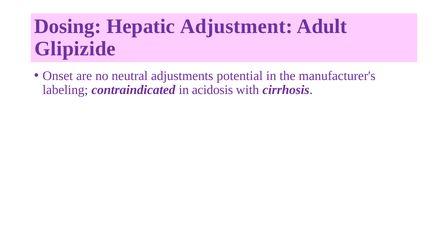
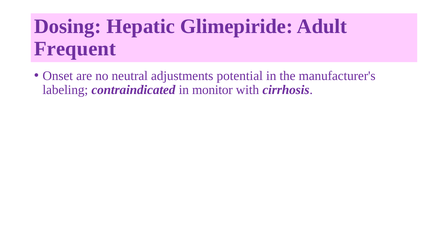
Adjustment: Adjustment -> Glimepiride
Glipizide: Glipizide -> Frequent
acidosis: acidosis -> monitor
